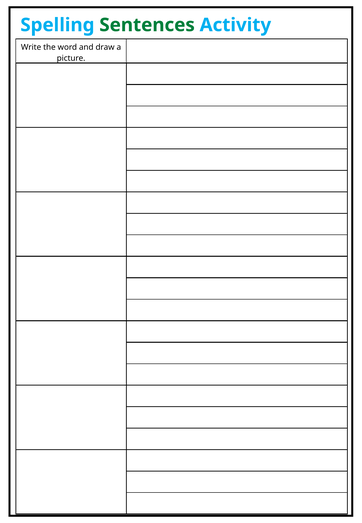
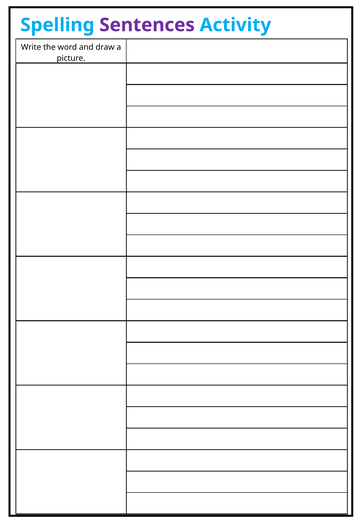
Sentences colour: green -> purple
